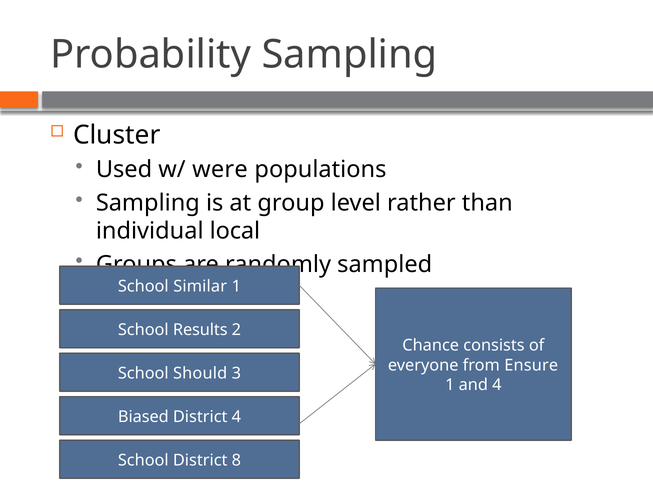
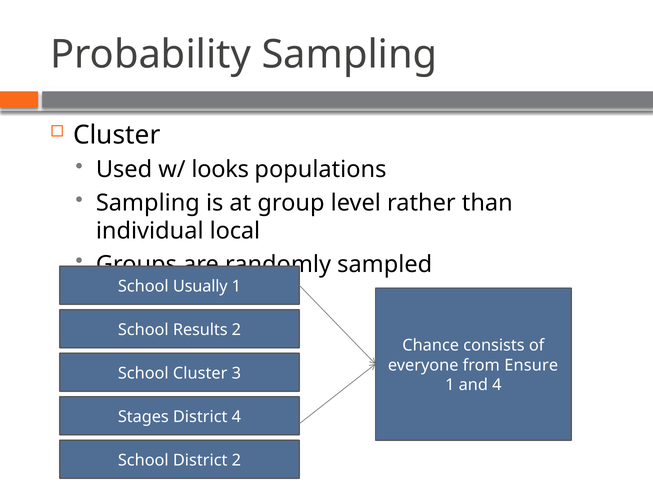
were: were -> looks
Similar: Similar -> Usually
School Should: Should -> Cluster
Biased: Biased -> Stages
District 8: 8 -> 2
